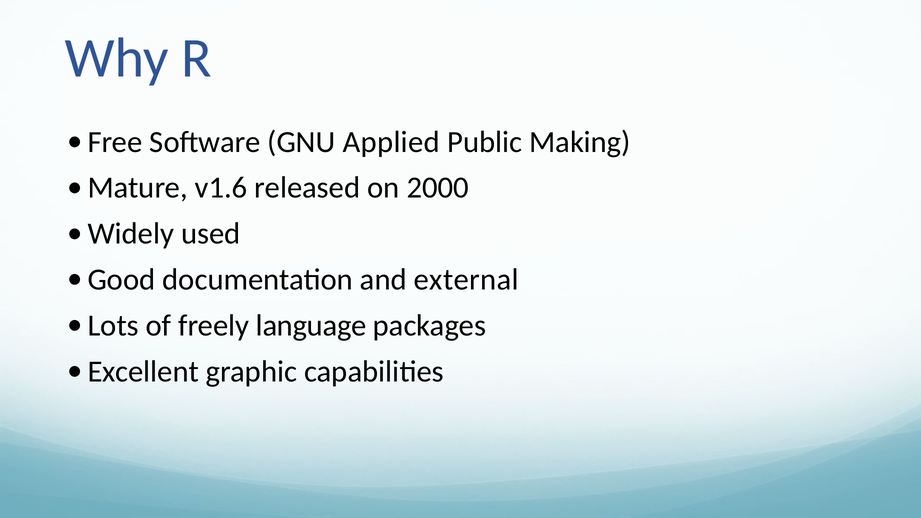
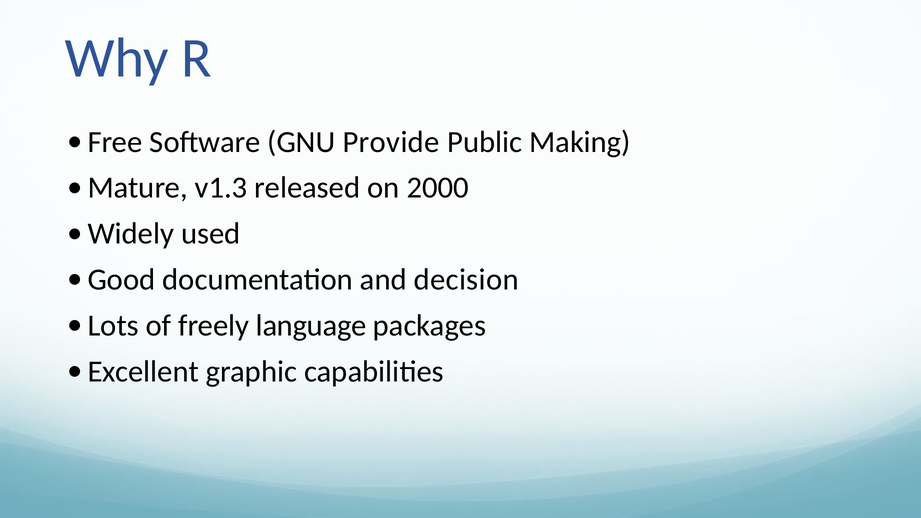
Applied: Applied -> Provide
v1.6: v1.6 -> v1.3
external: external -> decision
